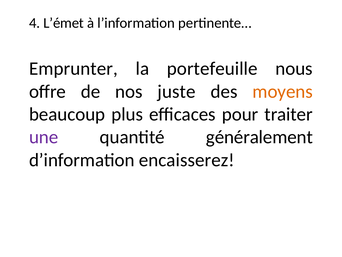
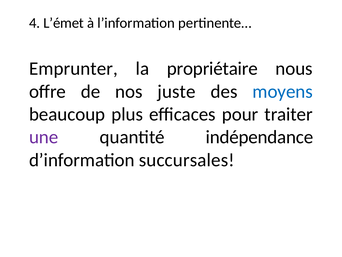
portefeuille: portefeuille -> propriétaire
moyens colour: orange -> blue
généralement: généralement -> indépendance
encaisserez: encaisserez -> succursales
